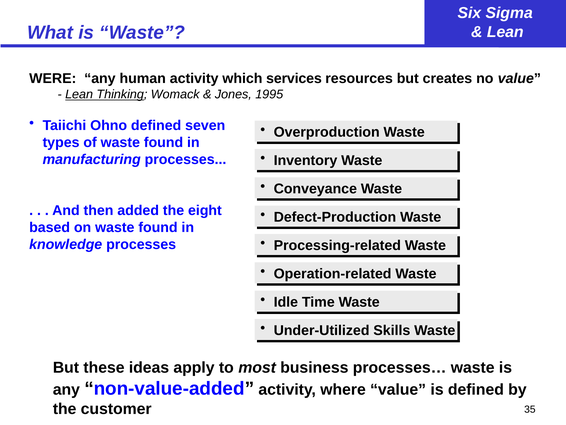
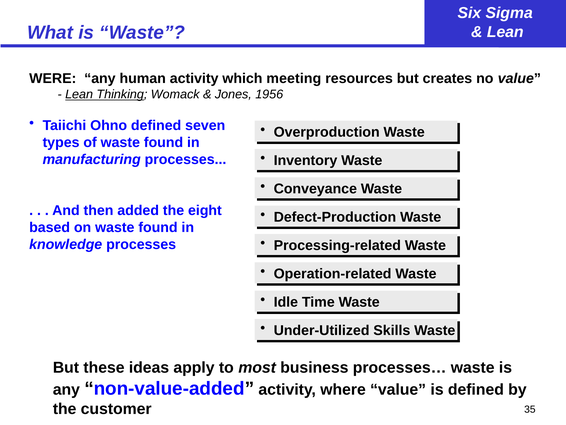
services: services -> meeting
1995: 1995 -> 1956
